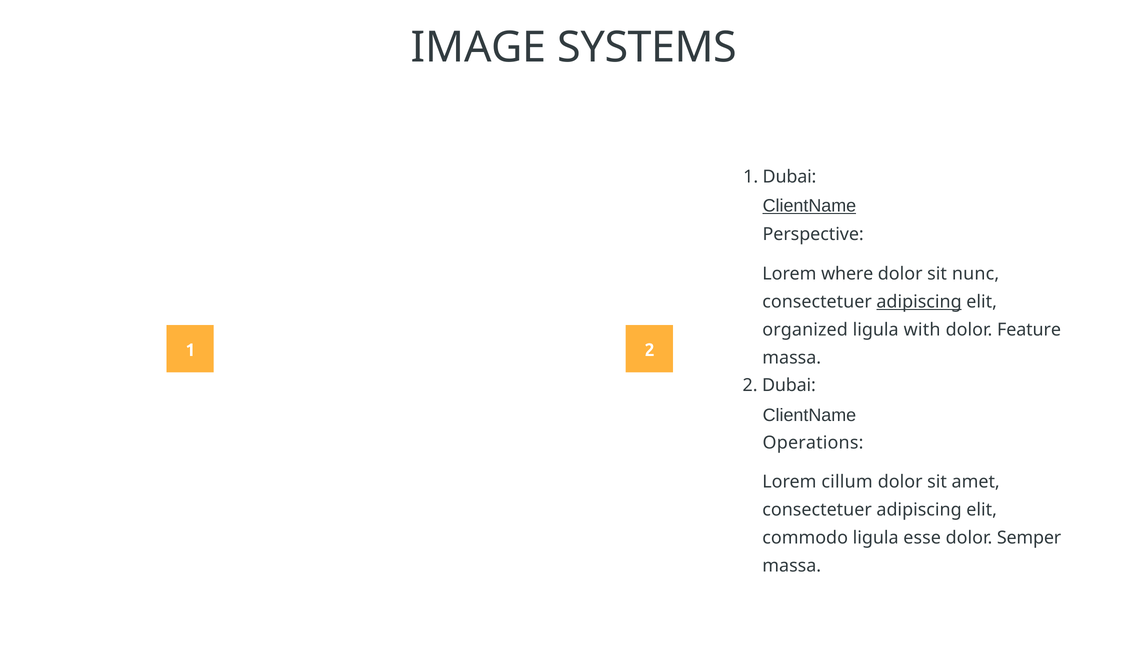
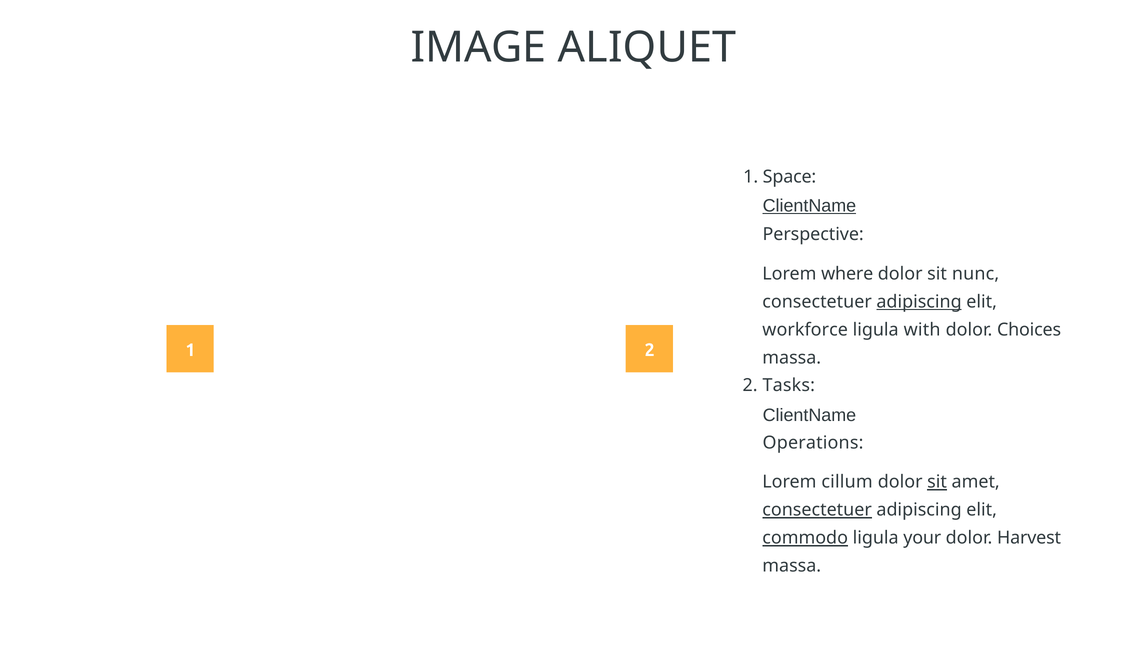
SYSTEMS: SYSTEMS -> ALIQUET
1 Dubai: Dubai -> Space
organized: organized -> workforce
Feature: Feature -> Choices
2 Dubai: Dubai -> Tasks
sit at (937, 482) underline: none -> present
consectetuer at (817, 510) underline: none -> present
commodo underline: none -> present
esse: esse -> your
Semper: Semper -> Harvest
